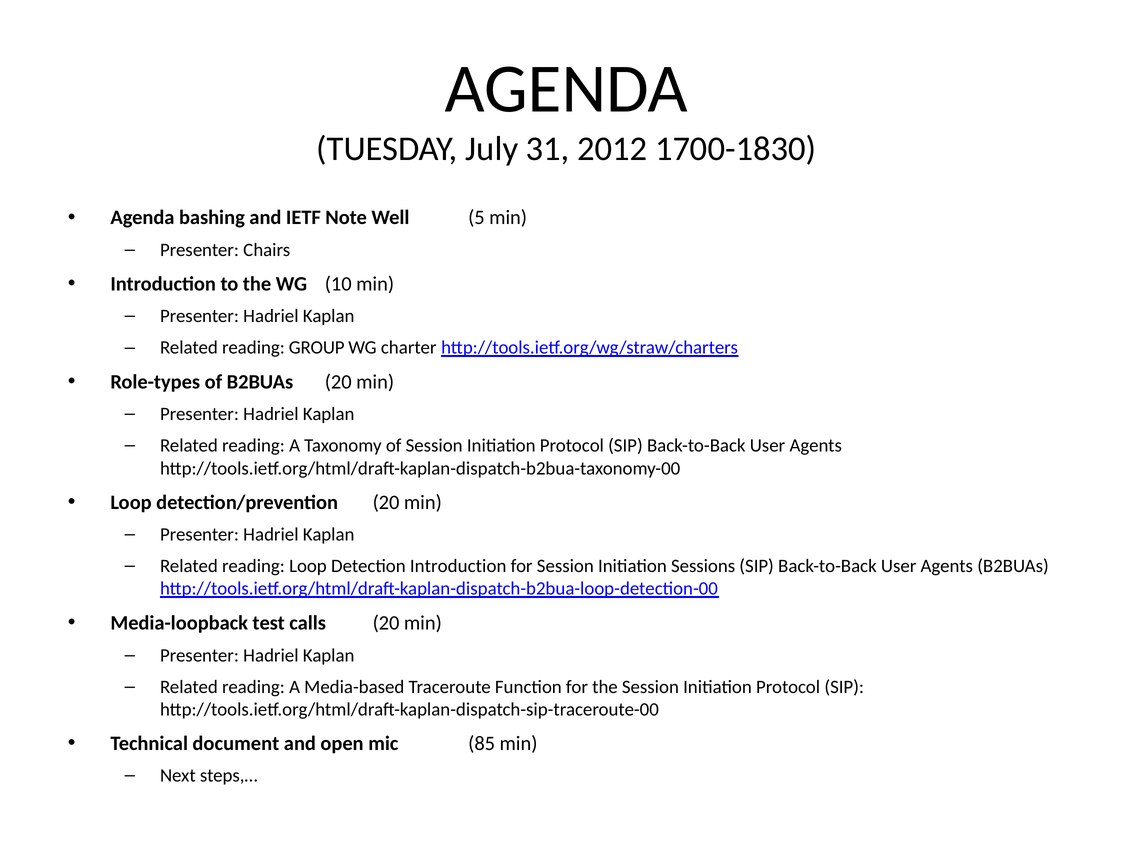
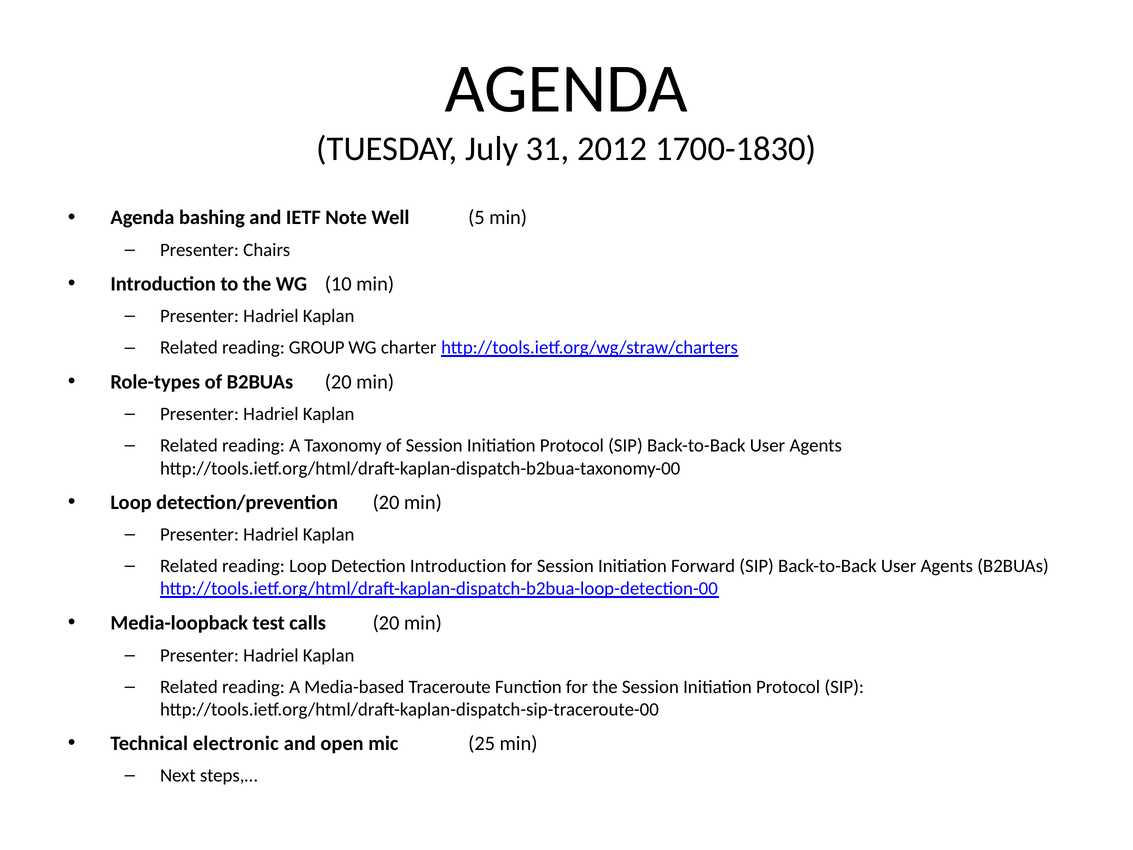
Sessions: Sessions -> Forward
document: document -> electronic
85: 85 -> 25
